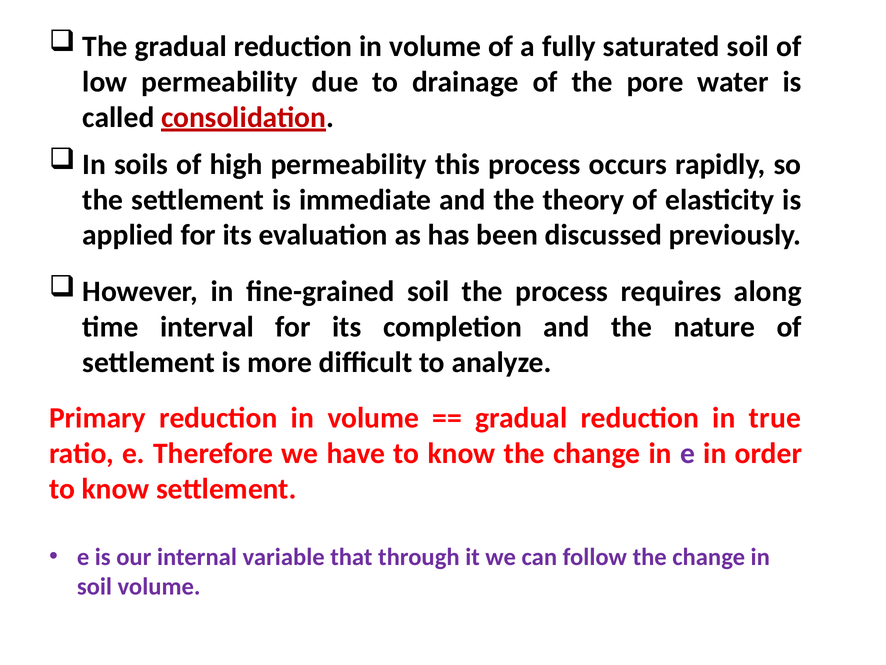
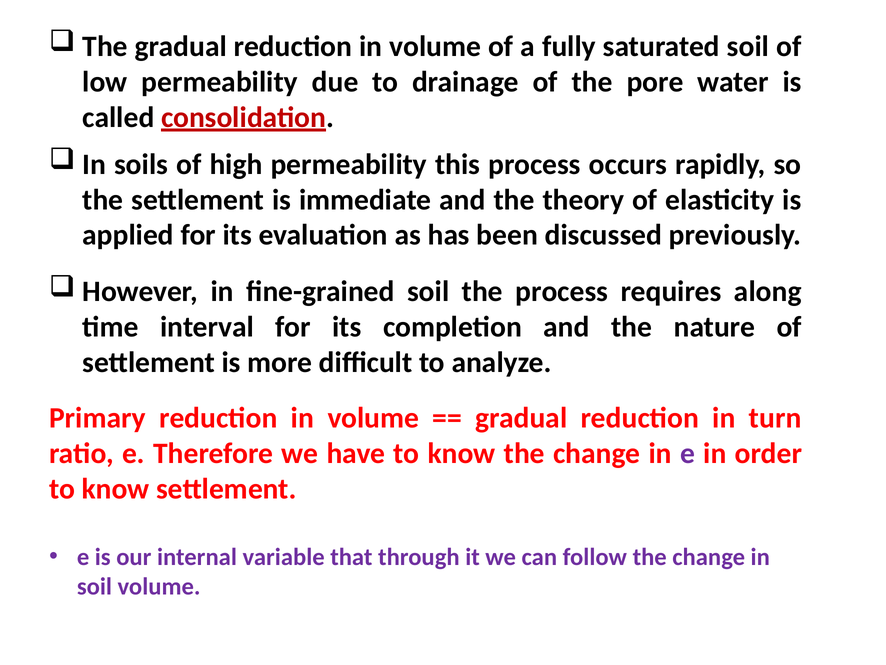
true: true -> turn
